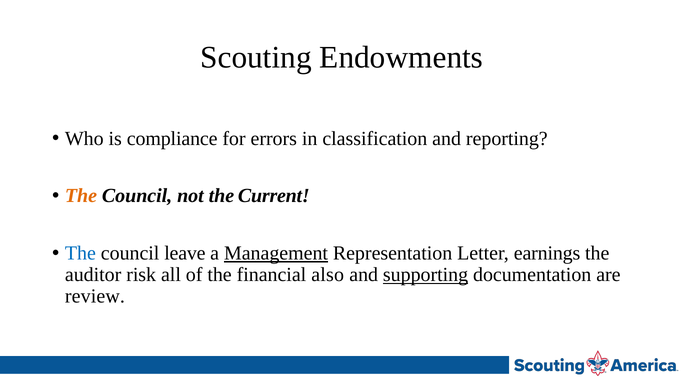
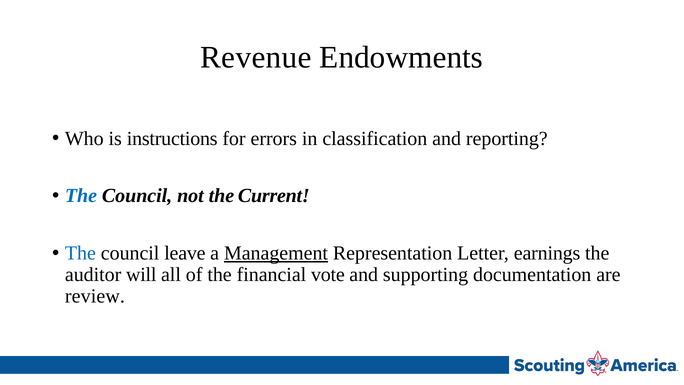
Scouting: Scouting -> Revenue
compliance: compliance -> instructions
The at (81, 196) colour: orange -> blue
risk: risk -> will
also: also -> vote
supporting underline: present -> none
